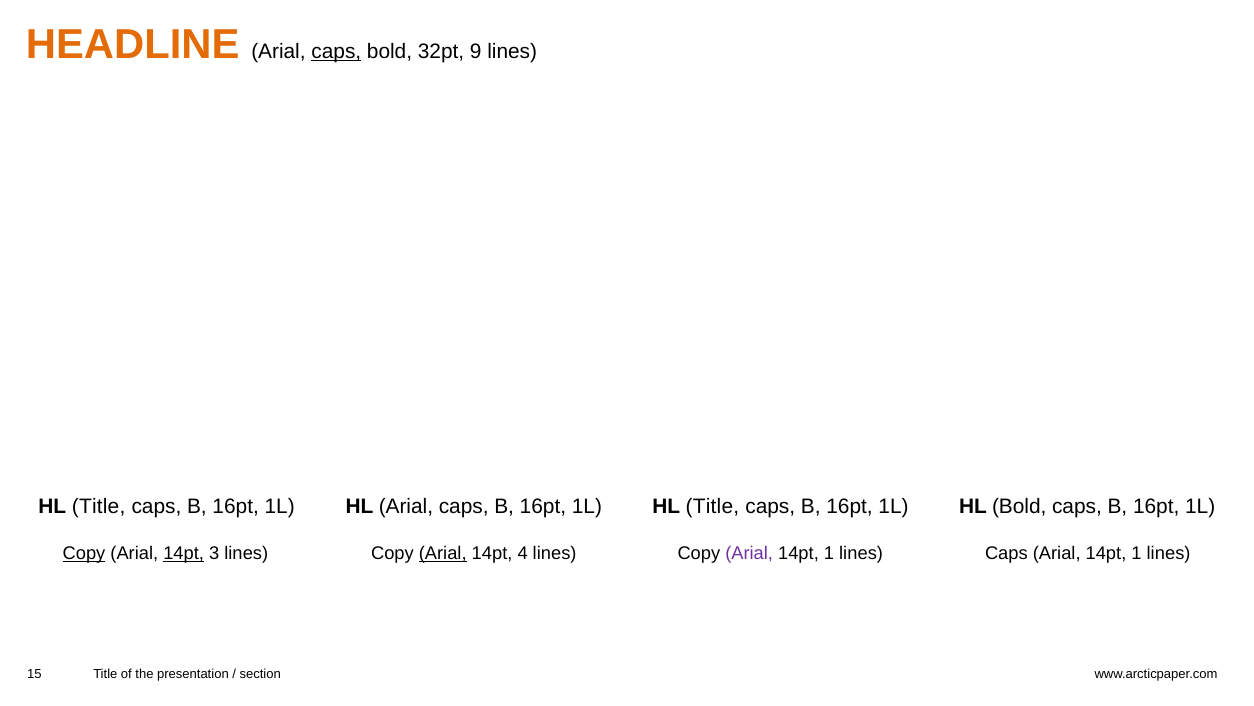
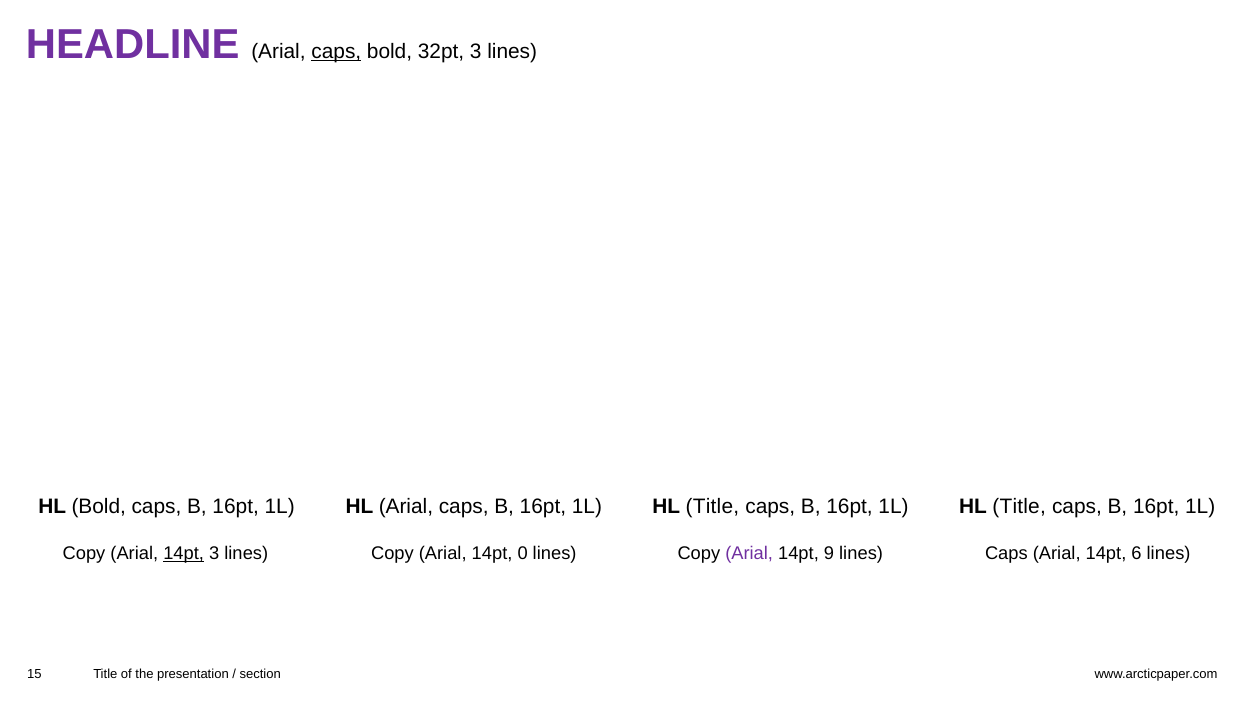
HEADLINE colour: orange -> purple
32pt 9: 9 -> 3
Title at (99, 506): Title -> Bold
Bold at (1019, 506): Bold -> Title
Copy at (84, 553) underline: present -> none
Arial at (443, 553) underline: present -> none
4: 4 -> 0
1 at (829, 553): 1 -> 9
1 at (1137, 553): 1 -> 6
